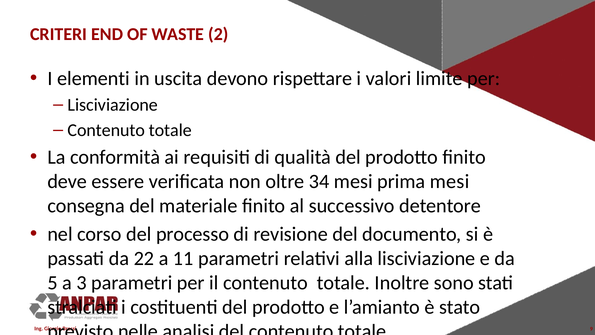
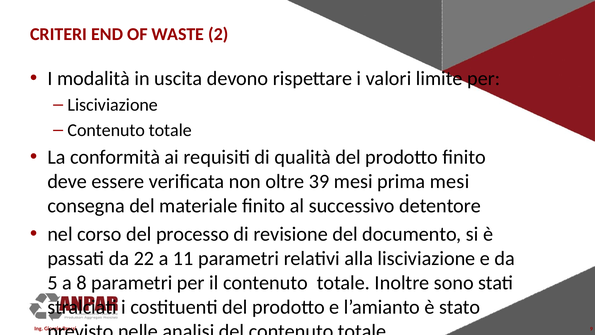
elementi: elementi -> modalità
34: 34 -> 39
3: 3 -> 8
